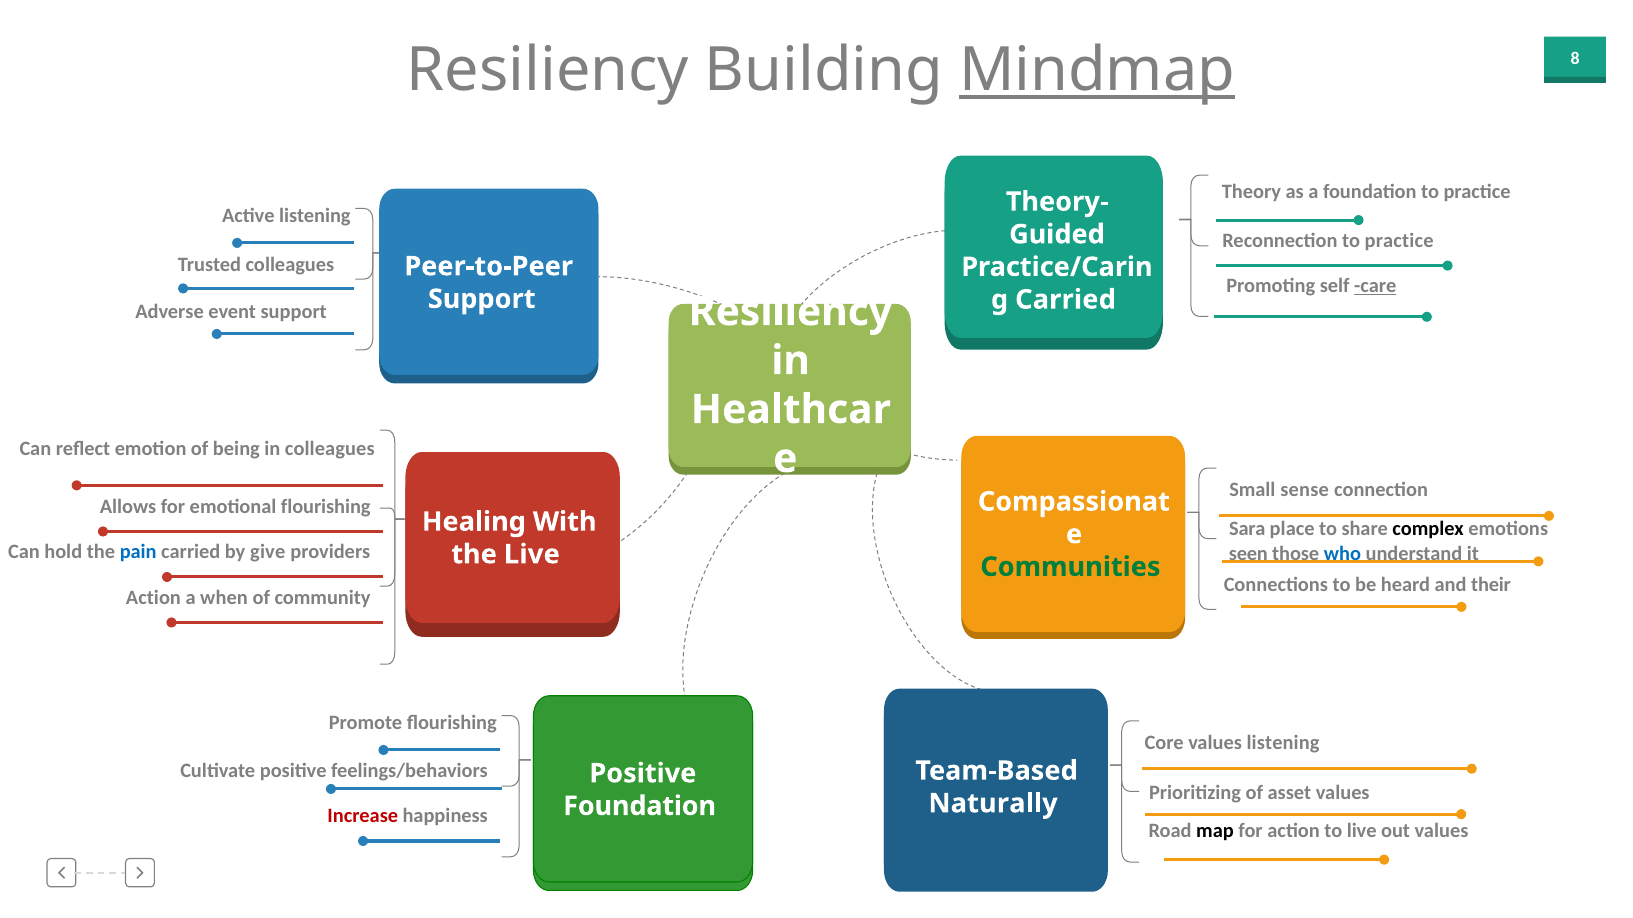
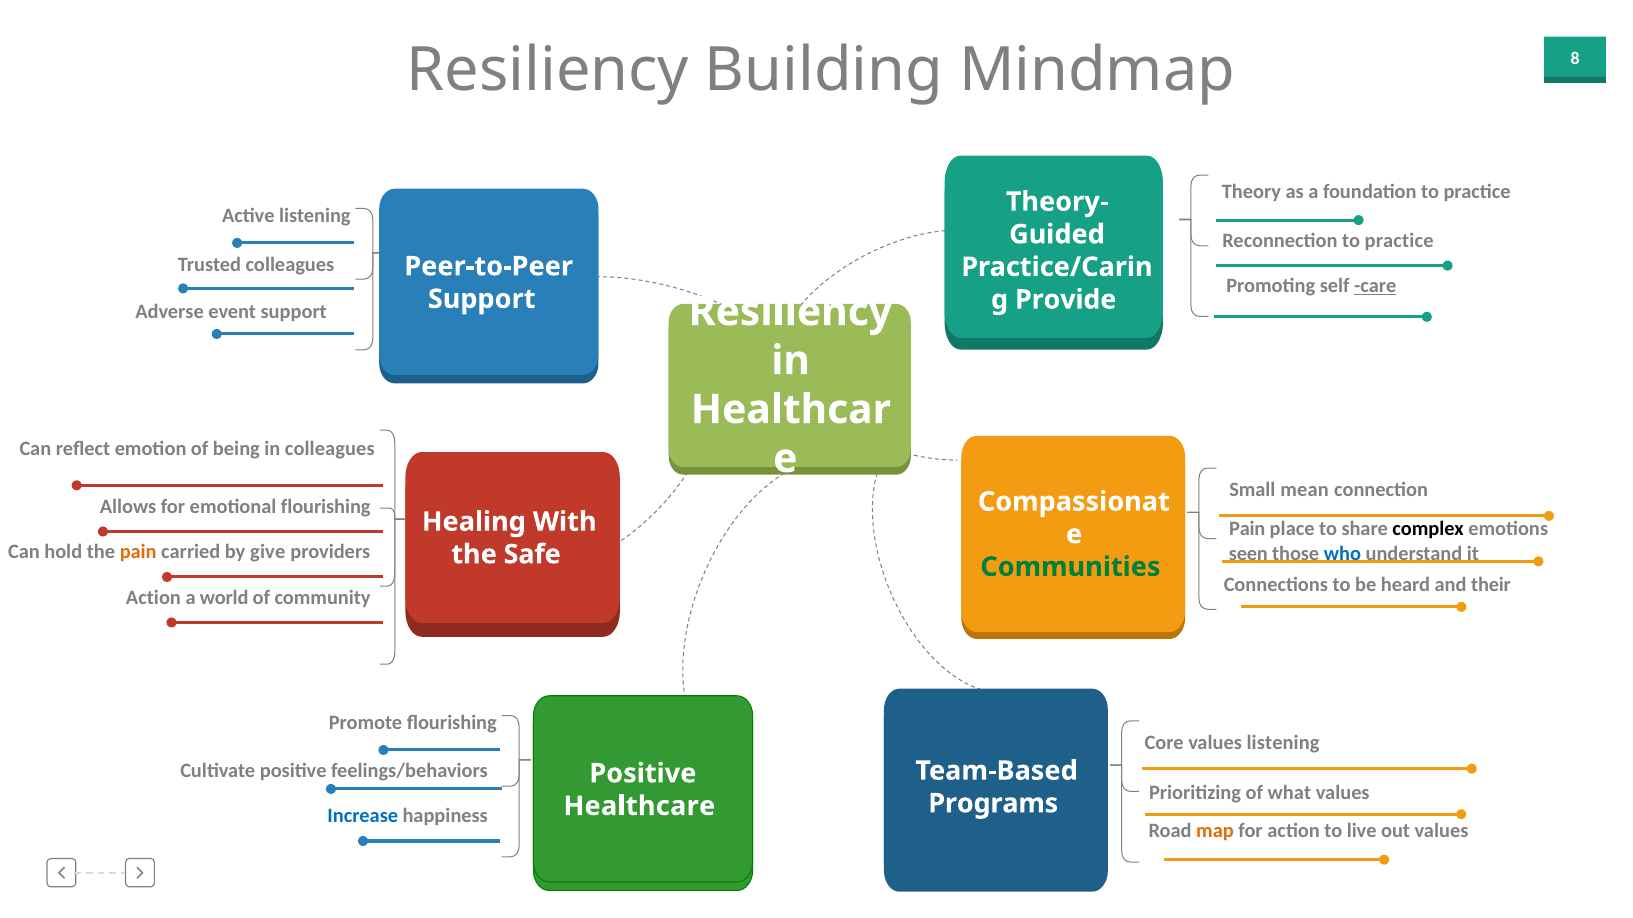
Mindmap underline: present -> none
Carried at (1065, 300): Carried -> Provide
sense: sense -> mean
Sara at (1247, 529): Sara -> Pain
pain at (138, 552) colour: blue -> orange
the Live: Live -> Safe
when: when -> world
asset: asset -> what
Naturally: Naturally -> Programs
Foundation at (640, 807): Foundation -> Healthcare
Increase colour: red -> blue
map colour: black -> orange
